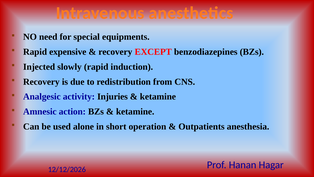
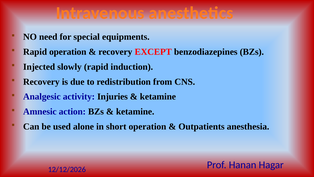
Rapid expensive: expensive -> operation
